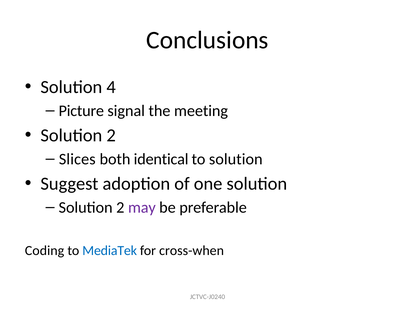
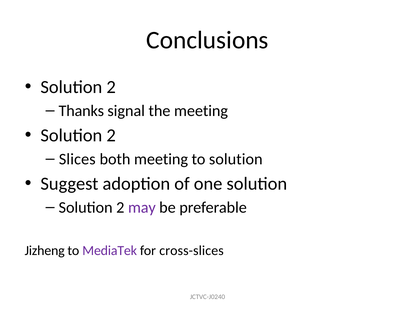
4 at (111, 87): 4 -> 2
Picture: Picture -> Thanks
both identical: identical -> meeting
Coding: Coding -> Jizheng
MediaTek colour: blue -> purple
cross-when: cross-when -> cross-slices
